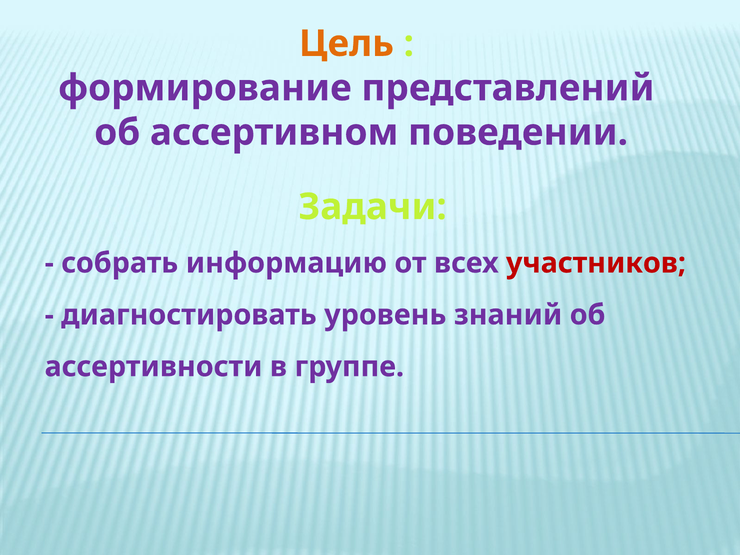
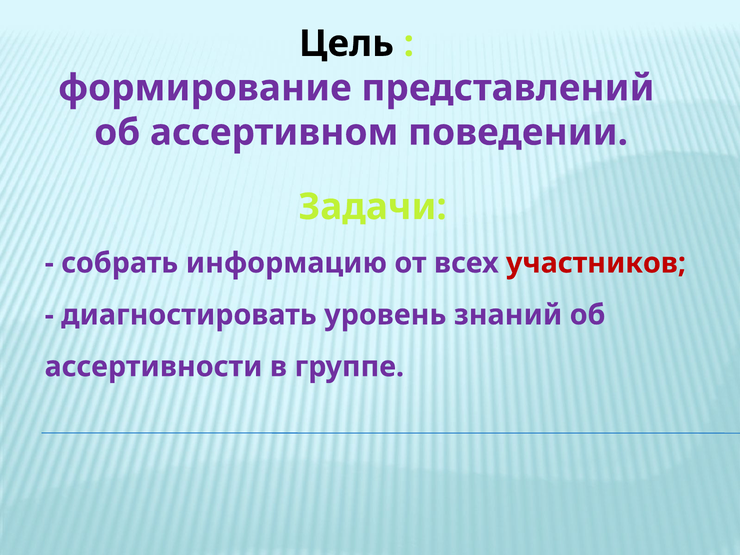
Цель colour: orange -> black
